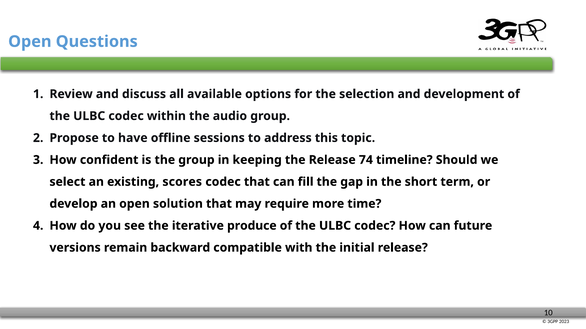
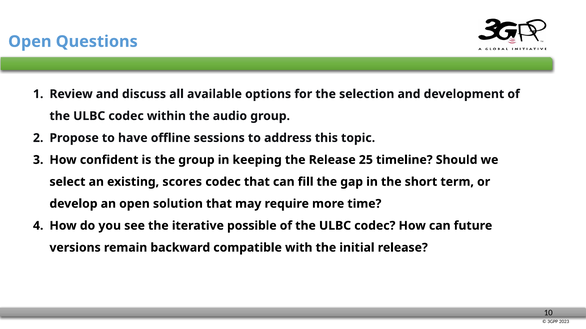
74: 74 -> 25
produce: produce -> possible
